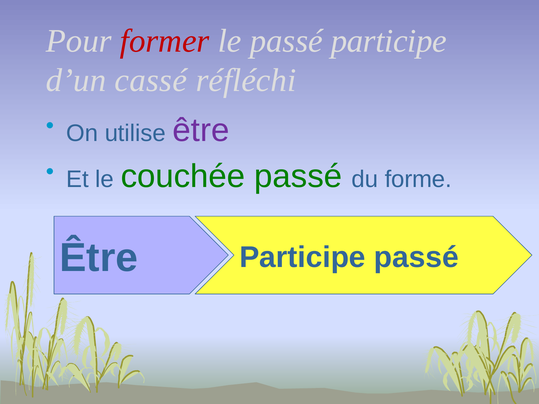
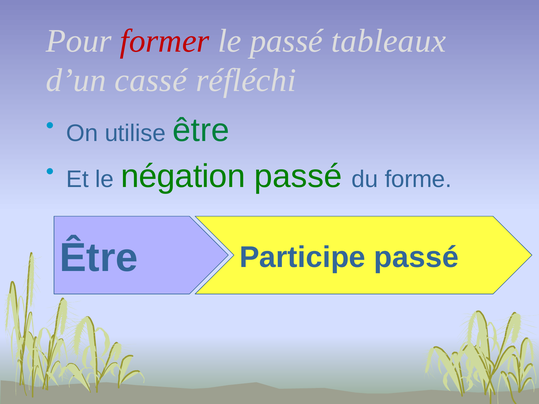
passé participe: participe -> tableaux
être at (201, 130) colour: purple -> green
couchée: couchée -> négation
